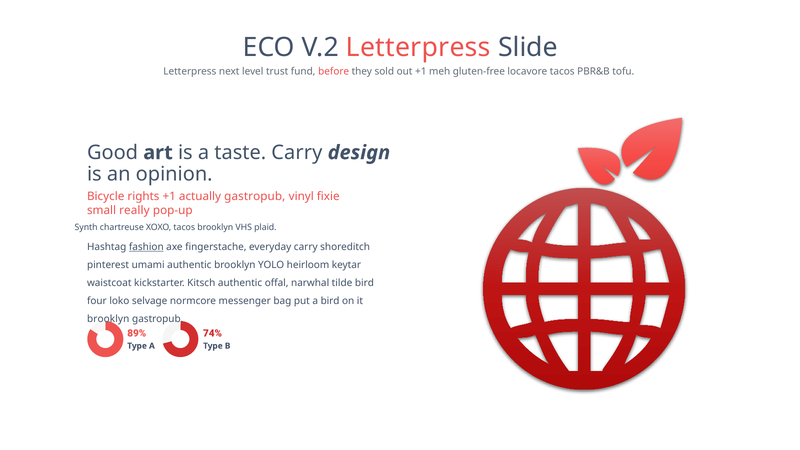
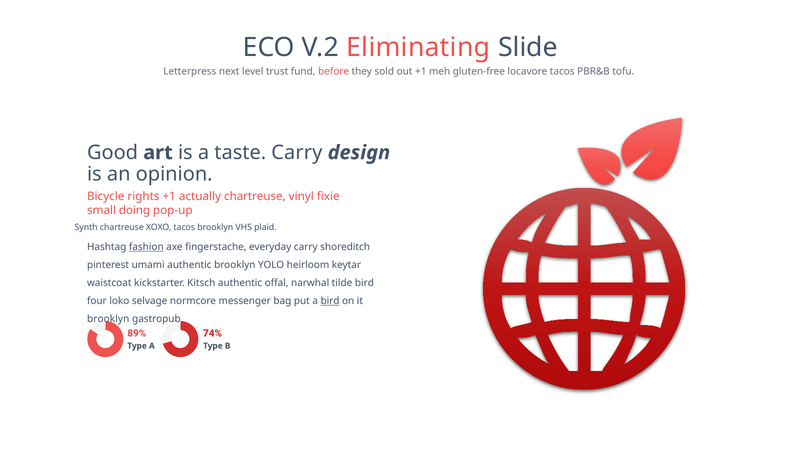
V.2 Letterpress: Letterpress -> Eliminating
actually gastropub: gastropub -> chartreuse
really: really -> doing
bird at (330, 301) underline: none -> present
